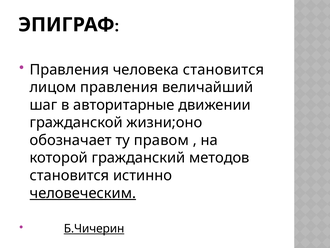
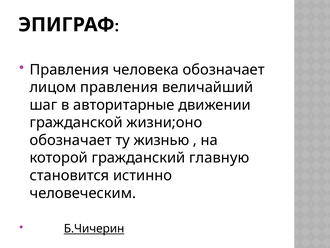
человека становится: становится -> обозначает
правом: правом -> жизнью
методов: методов -> главную
человеческим underline: present -> none
